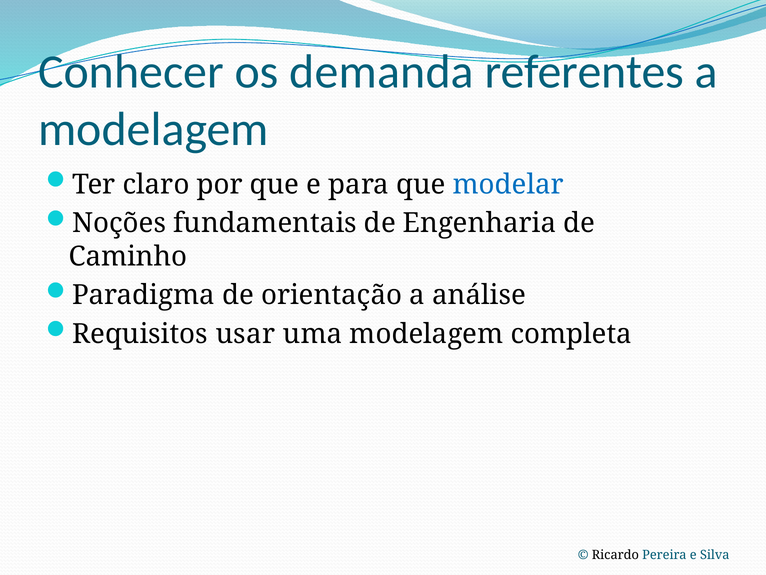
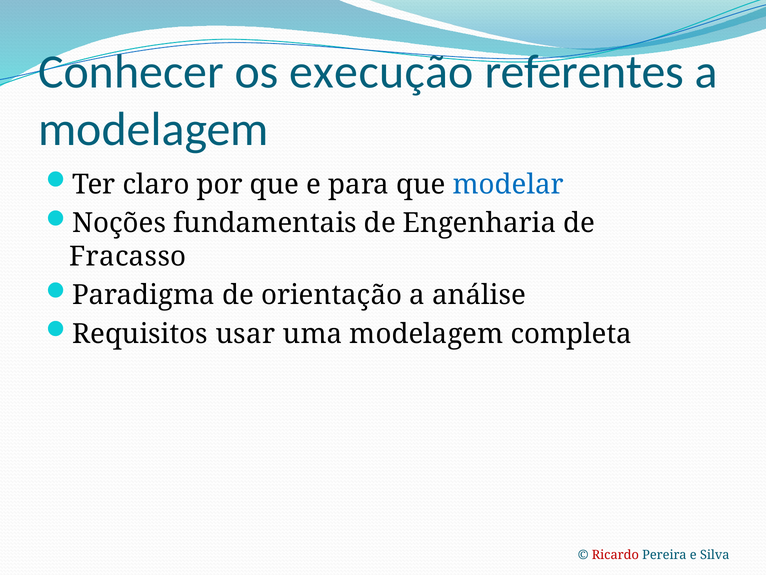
demanda: demanda -> execução
Caminho: Caminho -> Fracasso
Ricardo colour: black -> red
